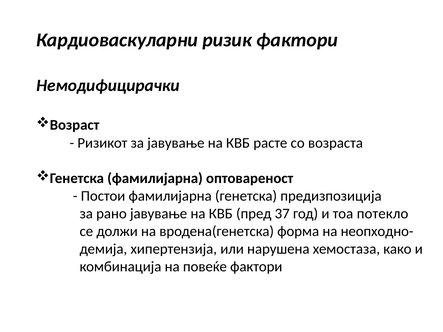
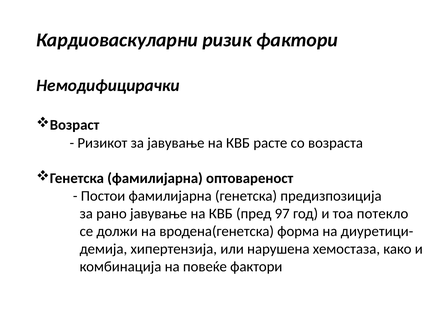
37: 37 -> 97
неопходно-: неопходно- -> диуретици-
